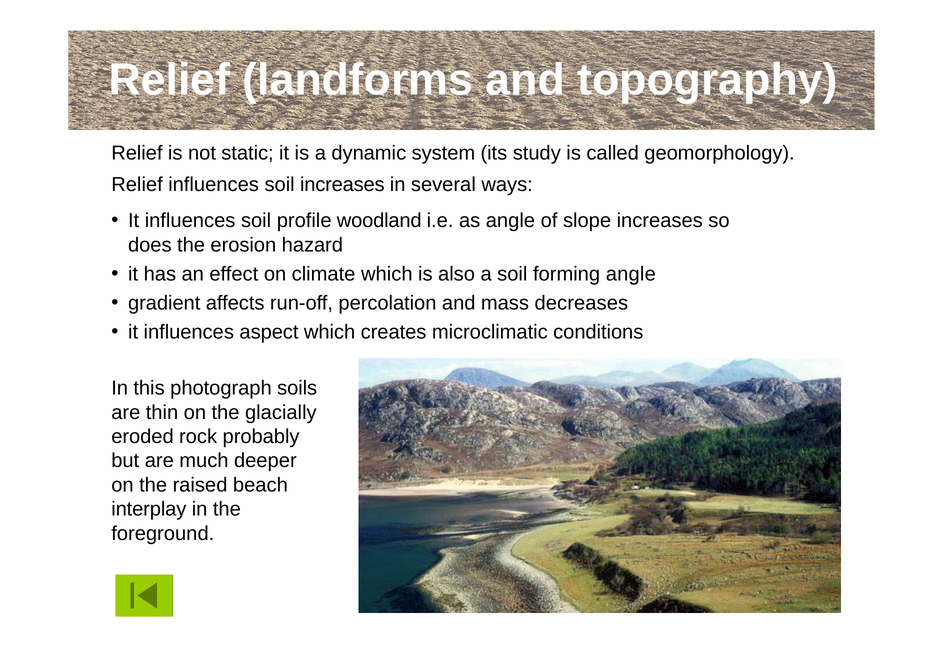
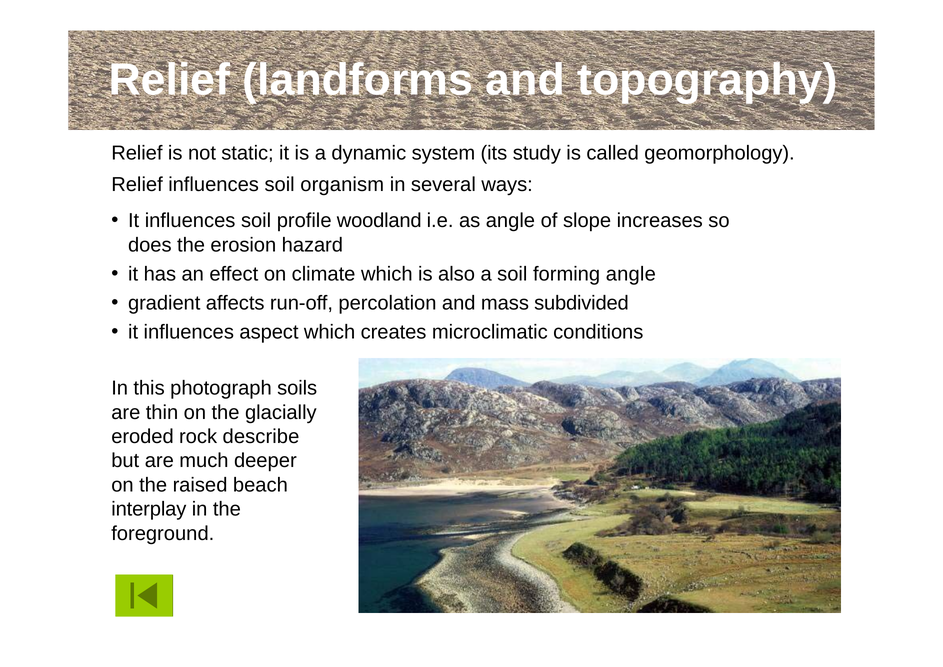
soil increases: increases -> organism
decreases: decreases -> subdivided
probably: probably -> describe
